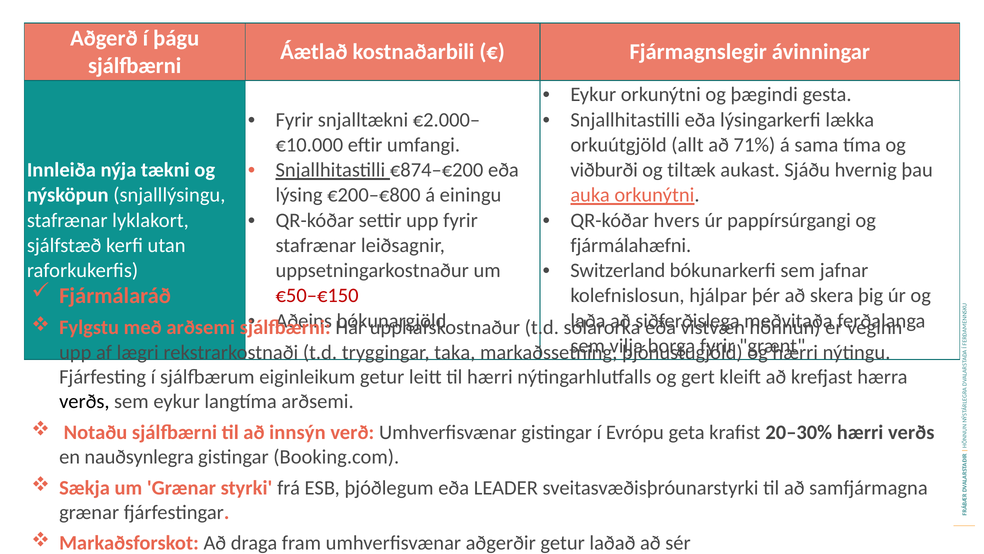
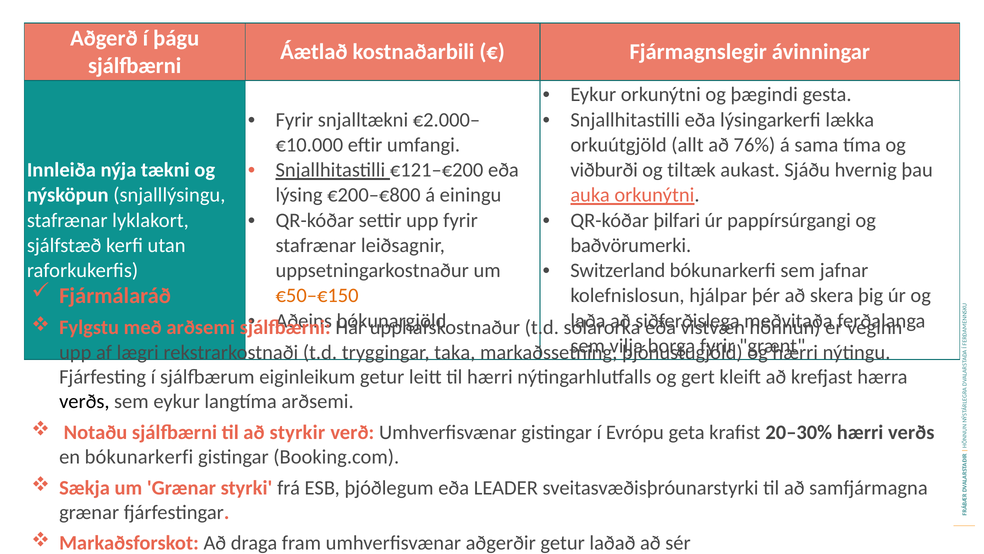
71%: 71% -> 76%
€874–€200: €874–€200 -> €121–€200
hvers: hvers -> þilfari
fjármálahæfni: fjármálahæfni -> baðvörumerki
€50–€150 colour: red -> orange
innsýn: innsýn -> styrkir
en nauðsynlegra: nauðsynlegra -> bókunarkerfi
